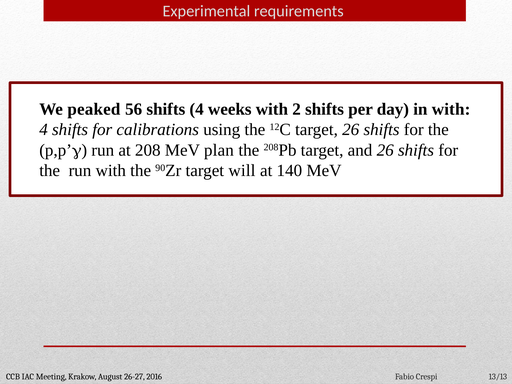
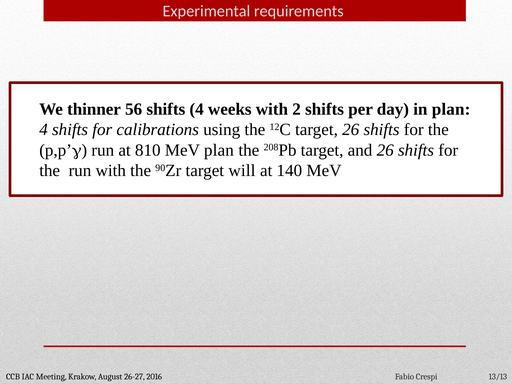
peaked: peaked -> thinner
in with: with -> plan
208: 208 -> 810
